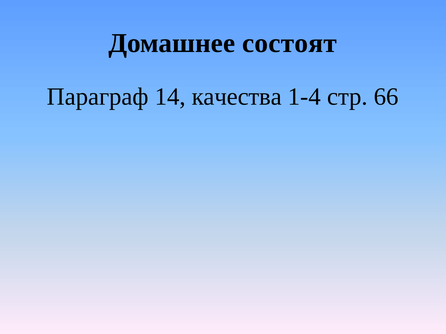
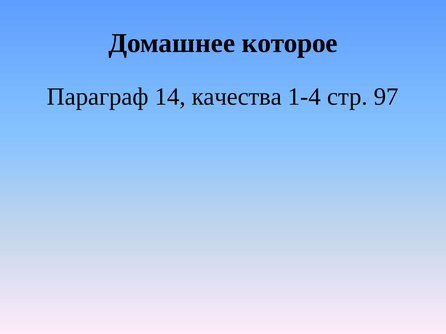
состоят: состоят -> которое
66: 66 -> 97
